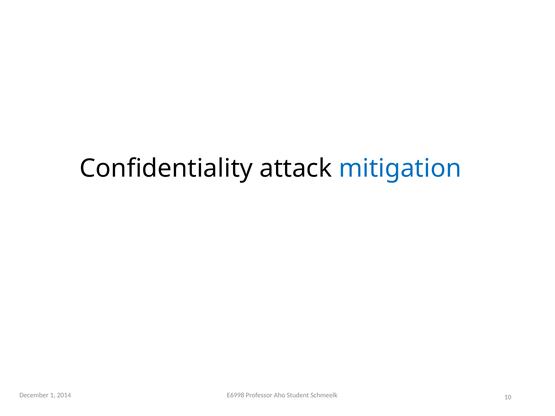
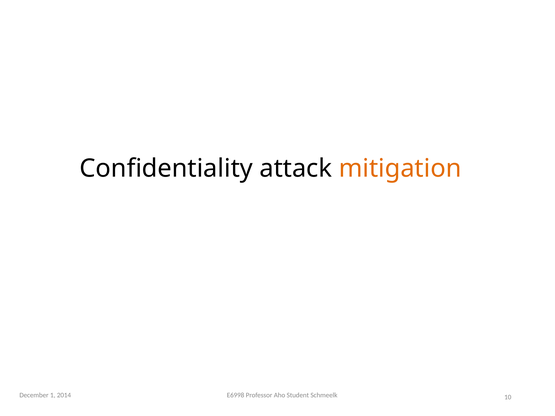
mitigation colour: blue -> orange
